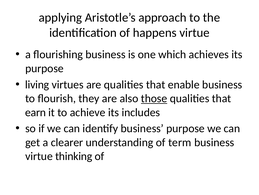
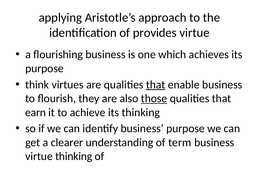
happens: happens -> provides
living: living -> think
that at (156, 84) underline: none -> present
its includes: includes -> thinking
